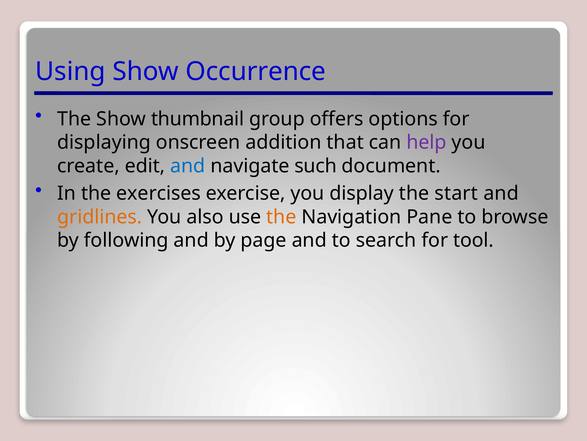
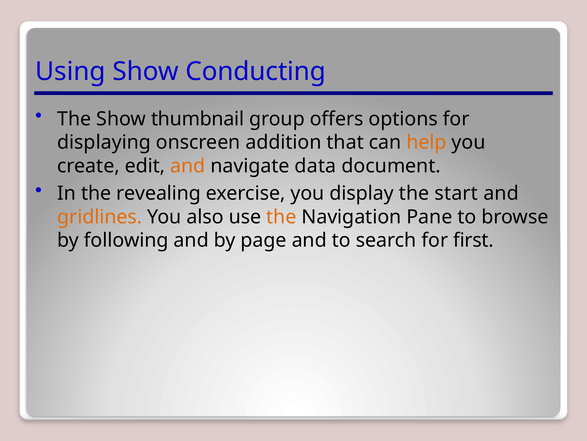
Occurrence: Occurrence -> Conducting
help colour: purple -> orange
and at (188, 166) colour: blue -> orange
such: such -> data
exercises: exercises -> revealing
tool: tool -> first
